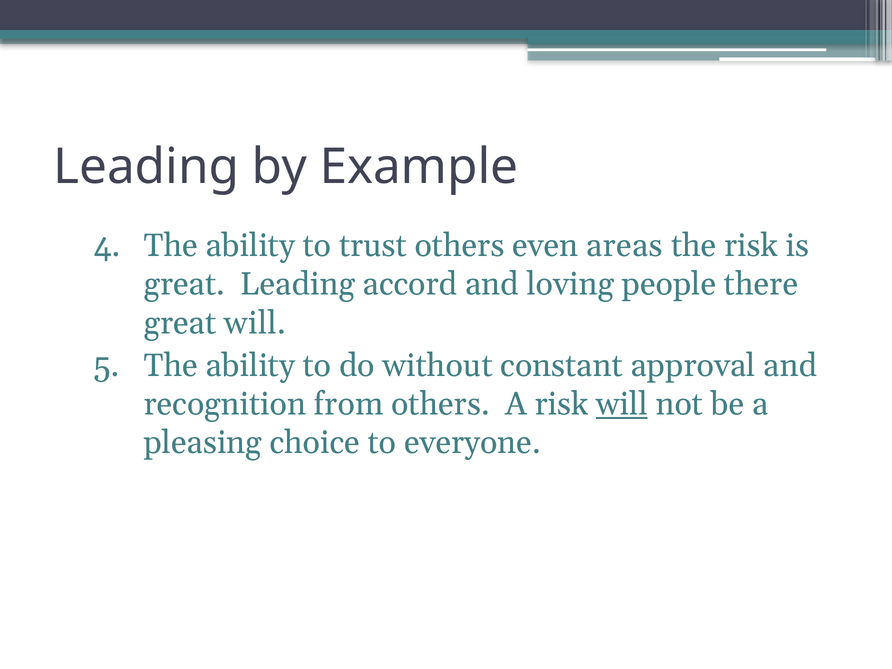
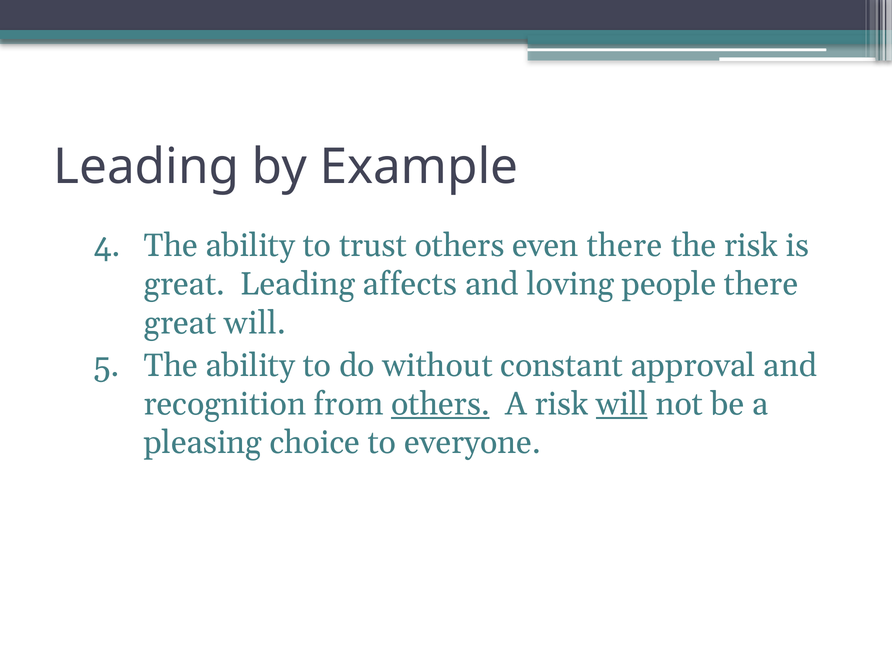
even areas: areas -> there
accord: accord -> affects
others at (440, 404) underline: none -> present
